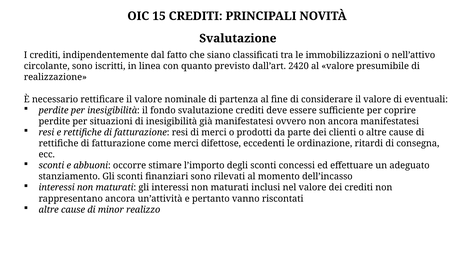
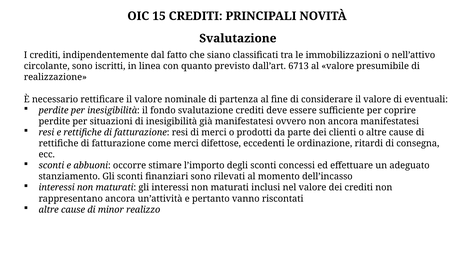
2420: 2420 -> 6713
